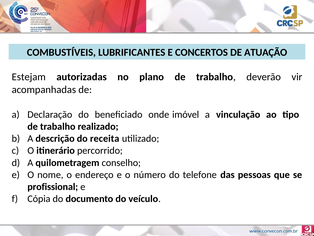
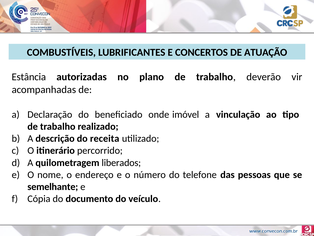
Estejam: Estejam -> Estância
conselho: conselho -> liberados
profissional: profissional -> semelhante
